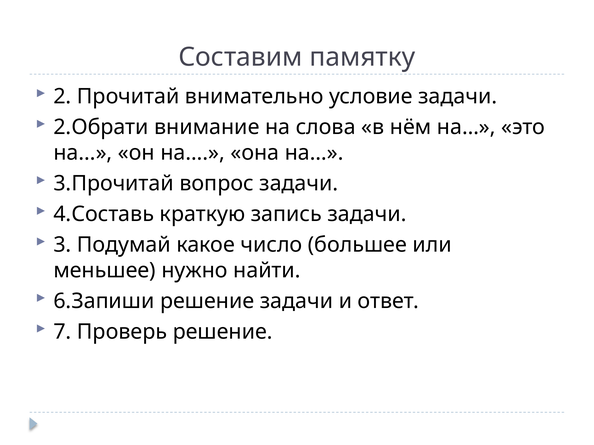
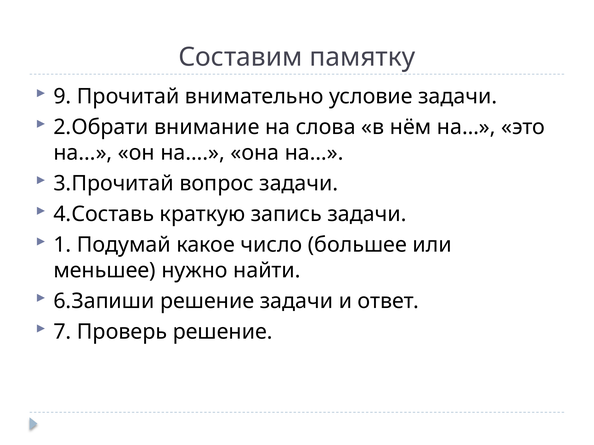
2: 2 -> 9
3: 3 -> 1
